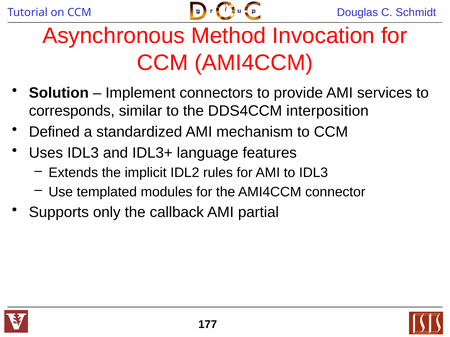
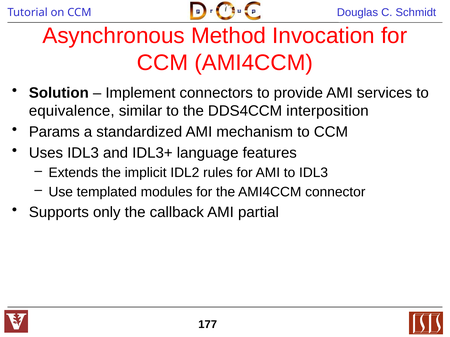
corresponds: corresponds -> equivalence
Defined: Defined -> Params
